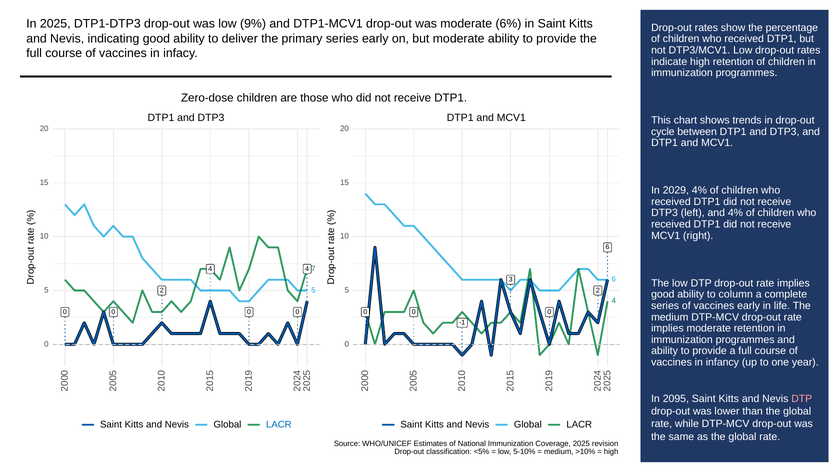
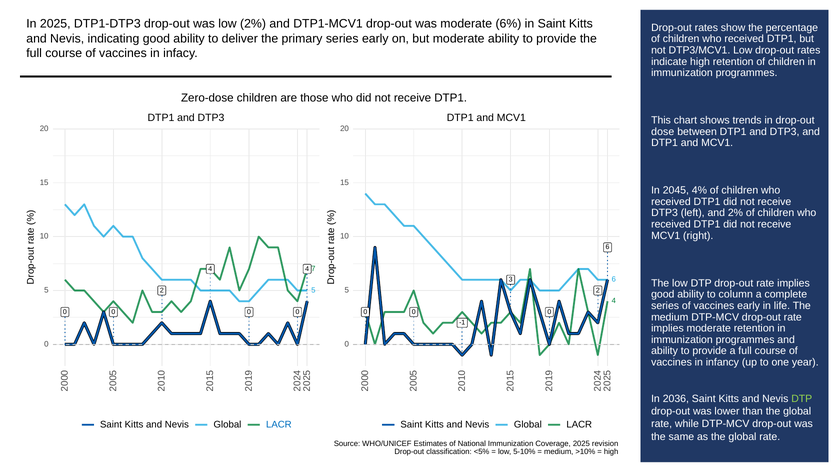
low 9%: 9% -> 2%
cycle: cycle -> dose
2029: 2029 -> 2045
and 4%: 4% -> 2%
2095: 2095 -> 2036
DTP at (802, 399) colour: pink -> light green
